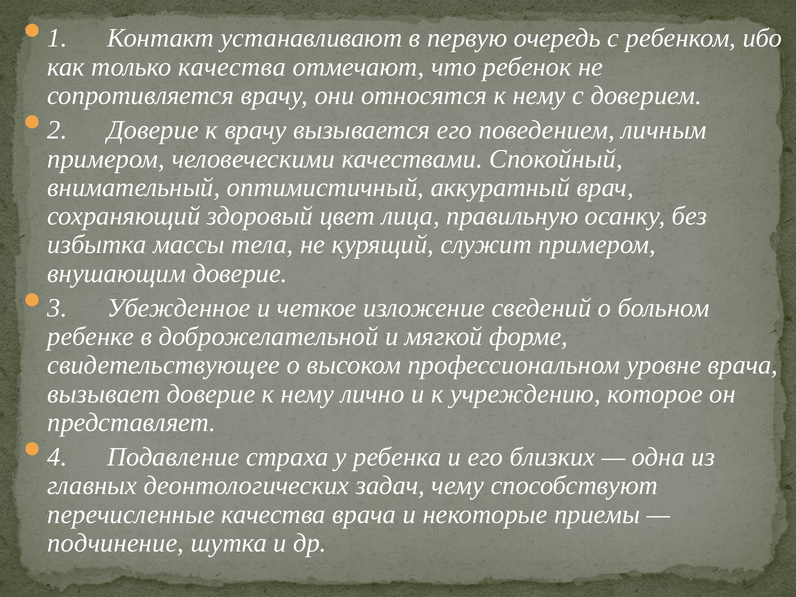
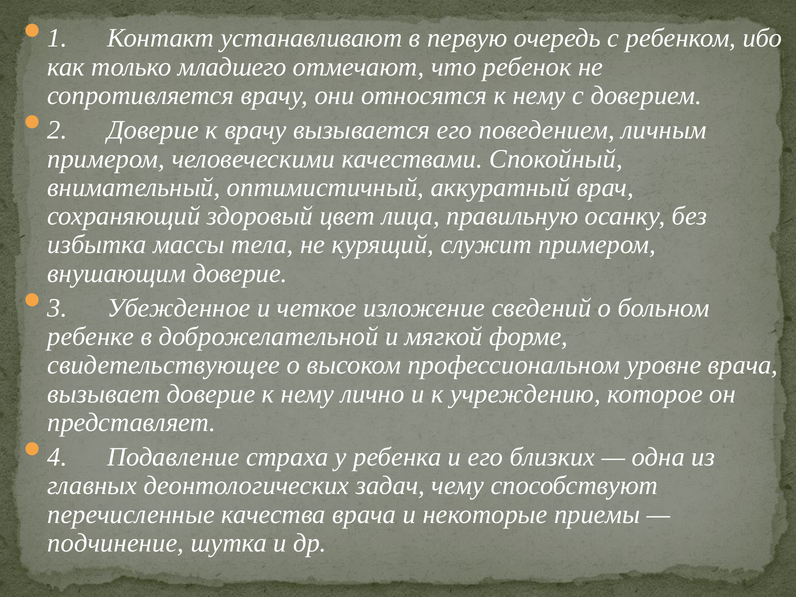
только качества: качества -> младшего
